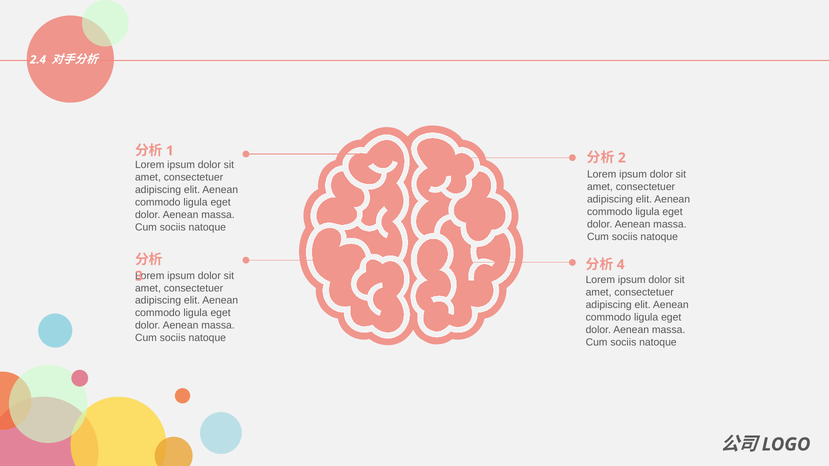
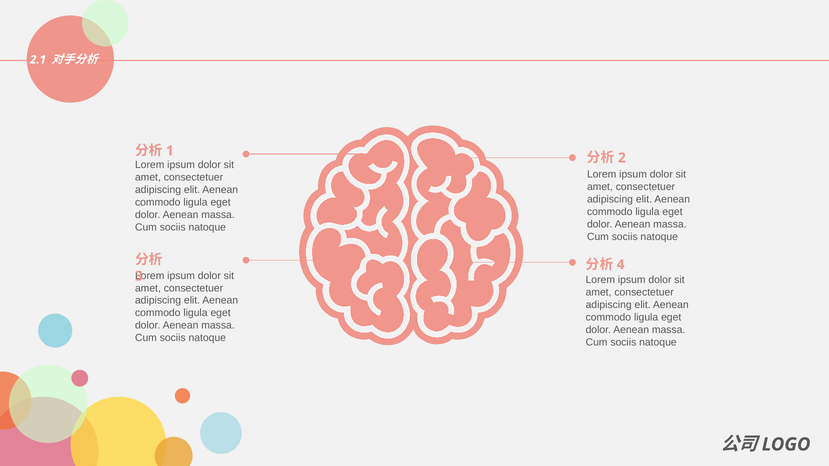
2.4: 2.4 -> 2.1
